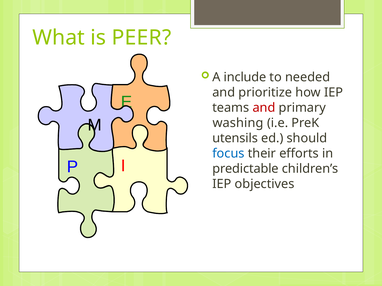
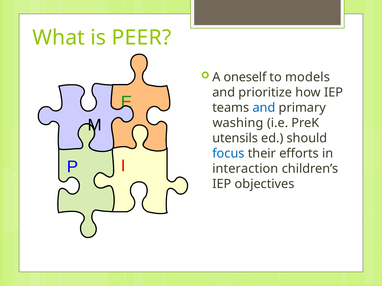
include: include -> oneself
needed: needed -> models
and at (264, 108) colour: red -> blue
predictable: predictable -> interaction
